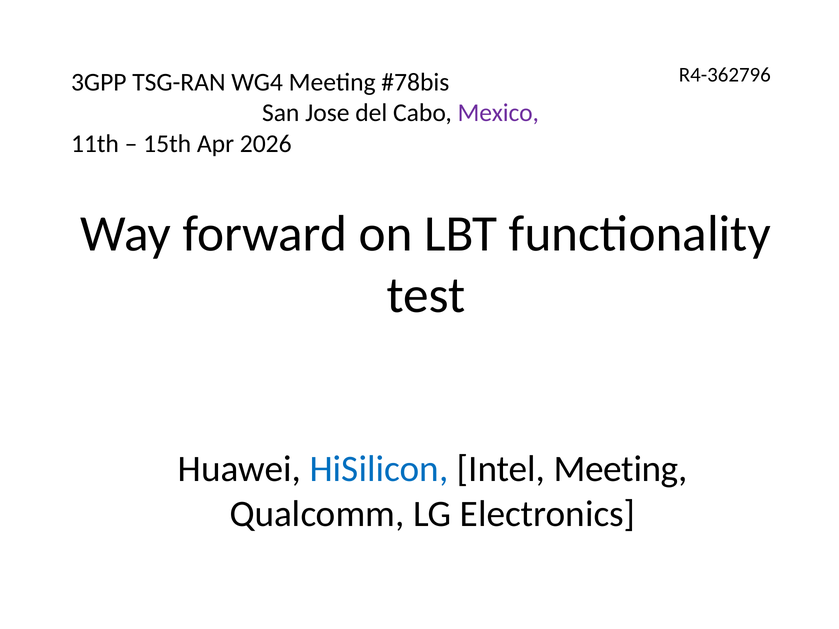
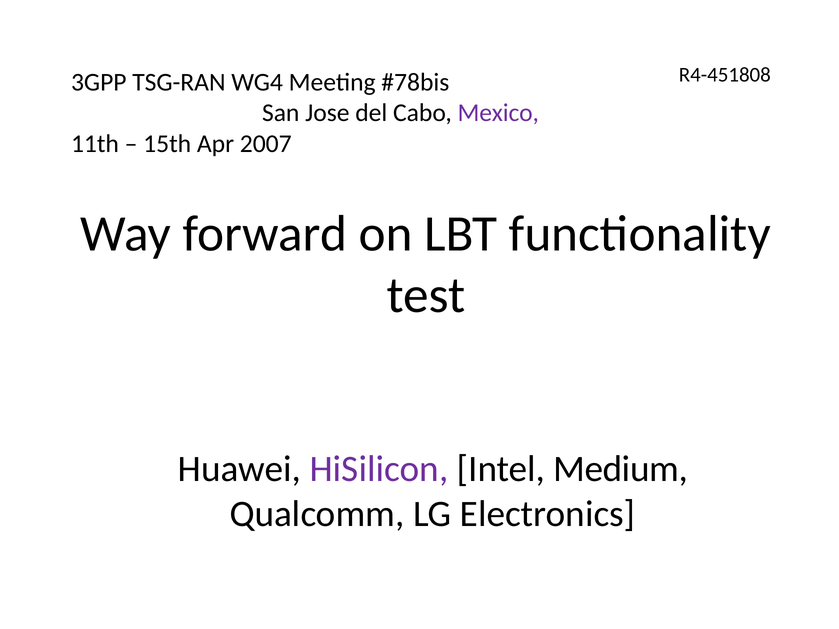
R4-362796: R4-362796 -> R4-451808
2026: 2026 -> 2007
HiSilicon colour: blue -> purple
Intel Meeting: Meeting -> Medium
